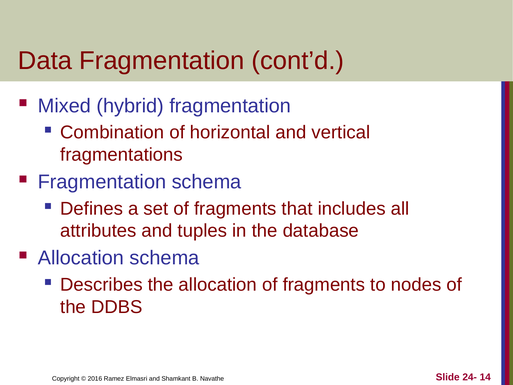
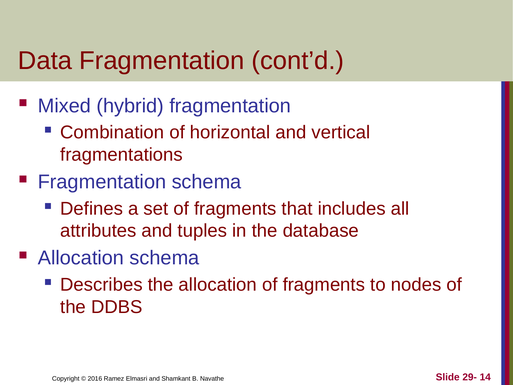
24-: 24- -> 29-
